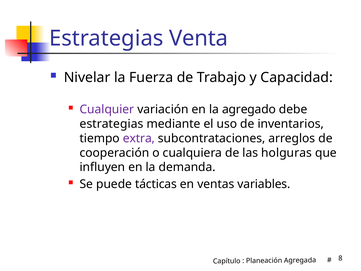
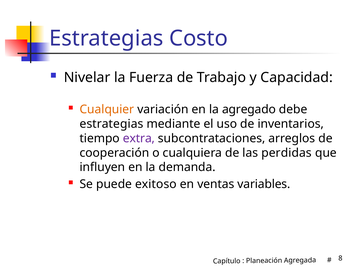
Venta: Venta -> Costo
Cualquier colour: purple -> orange
holguras: holguras -> perdidas
tácticas: tácticas -> exitoso
